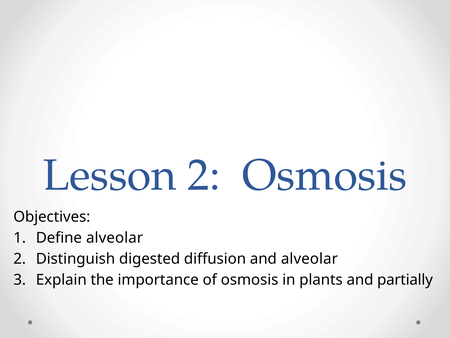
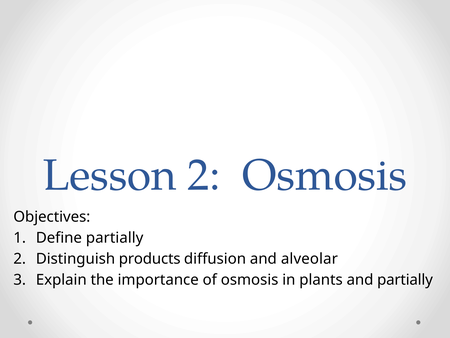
Define alveolar: alveolar -> partially
digested: digested -> products
